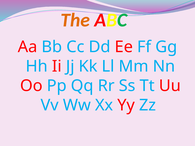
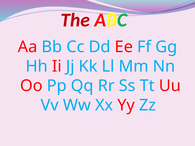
The colour: orange -> red
